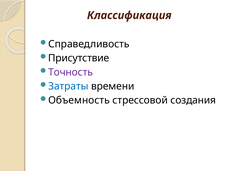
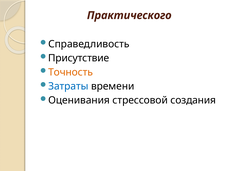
Классификация: Классификация -> Практического
Точность colour: purple -> orange
Объемность: Объемность -> Оценивания
